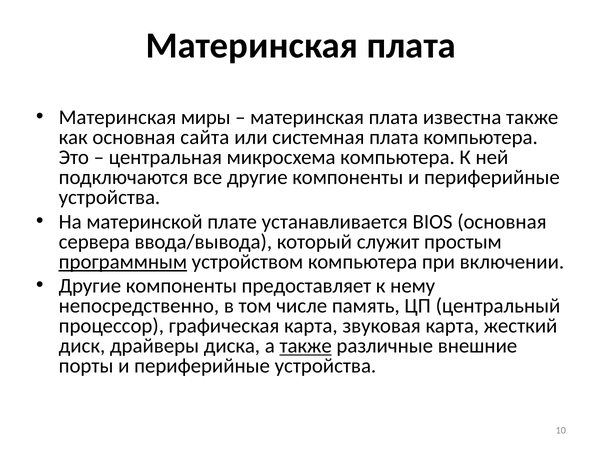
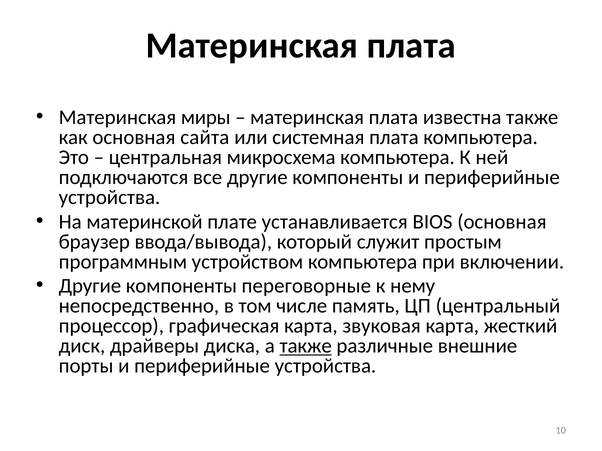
сервера: сервера -> браузер
программным underline: present -> none
предоставляет: предоставляет -> переговорные
